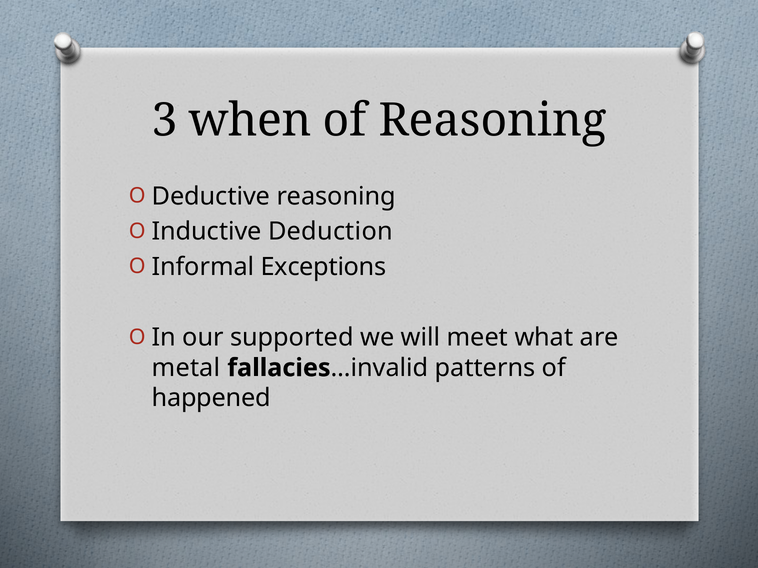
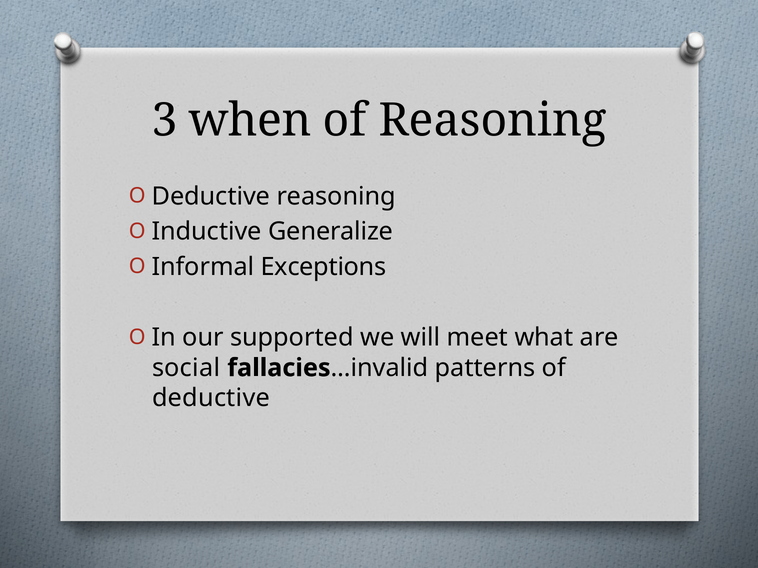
Deduction: Deduction -> Generalize
metal: metal -> social
happened at (211, 399): happened -> deductive
